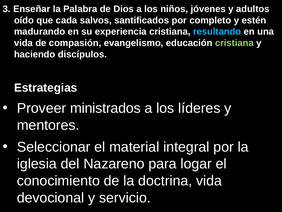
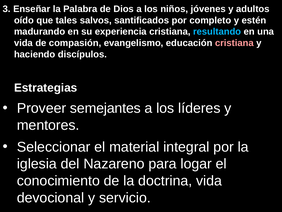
cada: cada -> tales
cristiana at (234, 43) colour: light green -> pink
ministrados: ministrados -> semejantes
